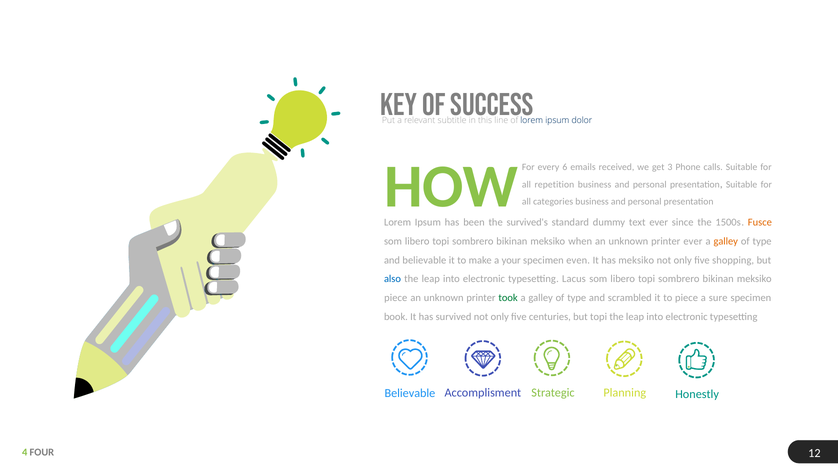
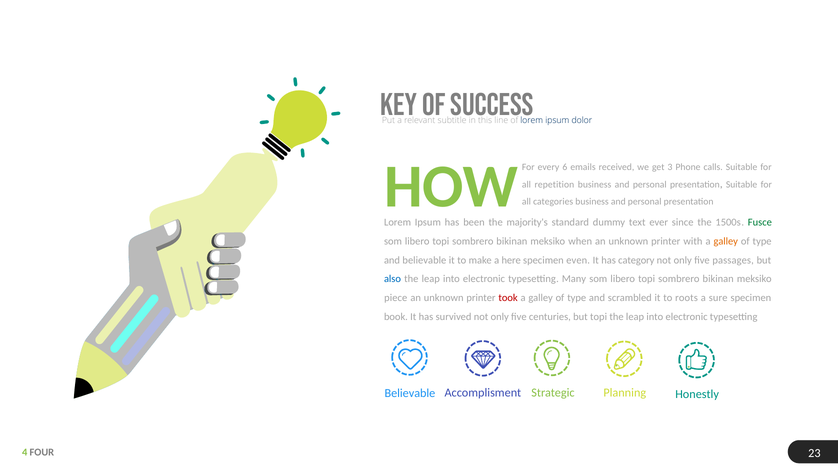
survived's: survived's -> majority's
Fusce colour: orange -> green
printer ever: ever -> with
your: your -> here
has meksiko: meksiko -> category
shopping: shopping -> passages
Lacus: Lacus -> Many
took colour: green -> red
to piece: piece -> roots
12: 12 -> 23
